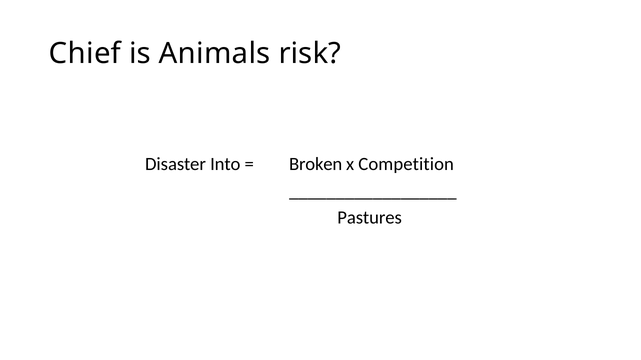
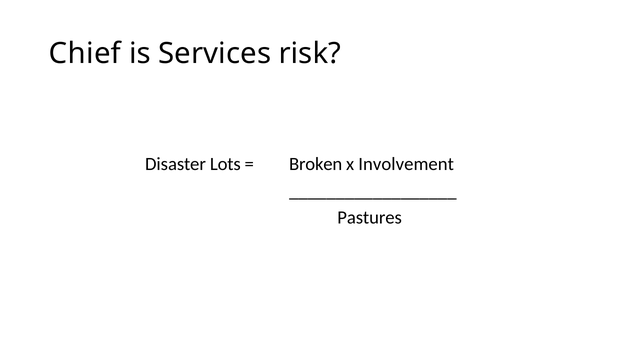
Animals: Animals -> Services
Into: Into -> Lots
Competition: Competition -> Involvement
